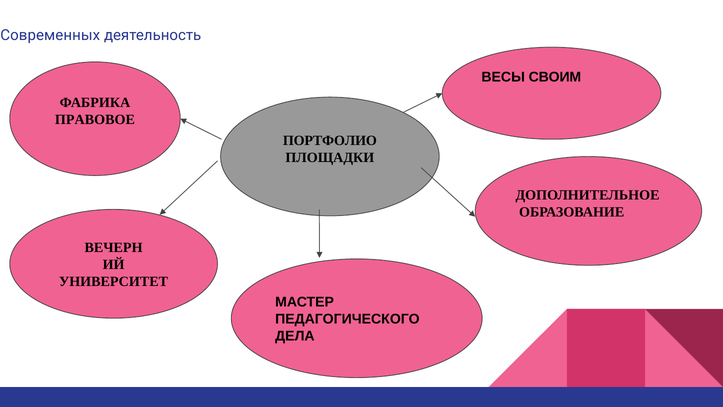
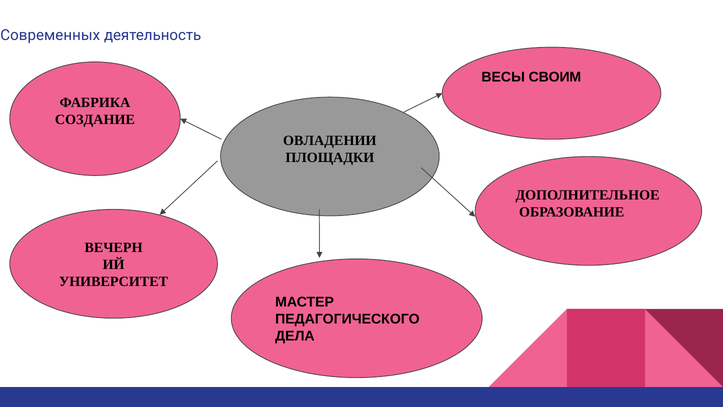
ПРАВОВОЕ: ПРАВОВОЕ -> СОЗДАНИЕ
ПОРТФОЛИО: ПОРТФОЛИО -> ОВЛАДЕНИИ
